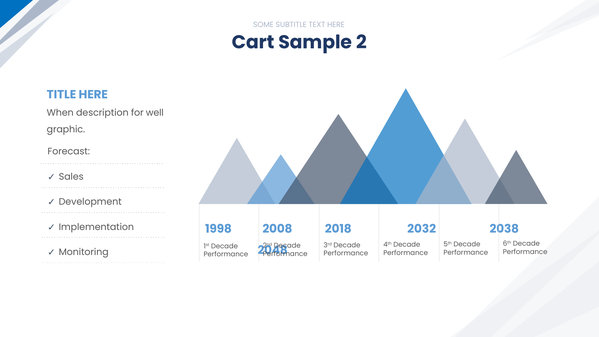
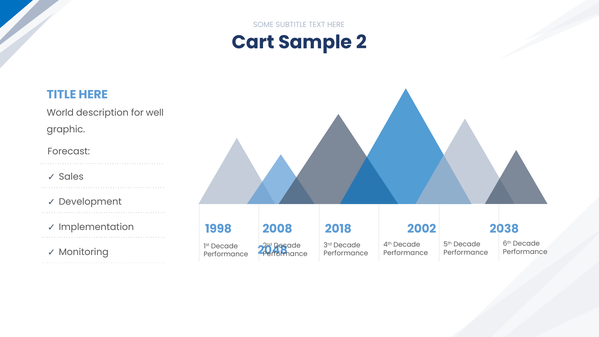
When: When -> World
2032: 2032 -> 2002
